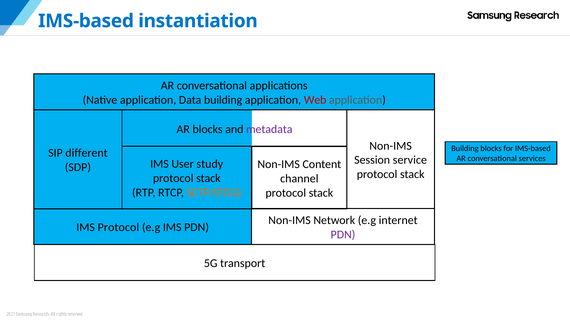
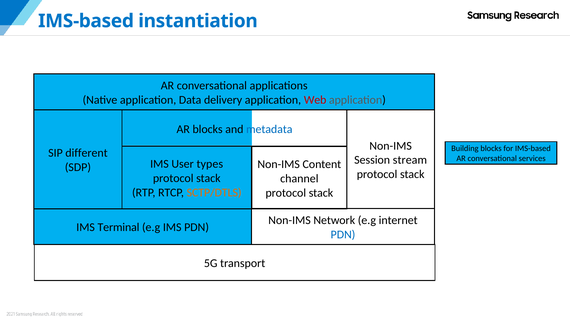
Data building: building -> delivery
metadata colour: purple -> blue
service: service -> stream
study: study -> types
IMS Protocol: Protocol -> Terminal
PDN at (343, 235) colour: purple -> blue
